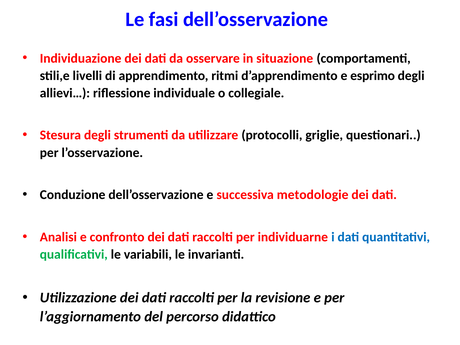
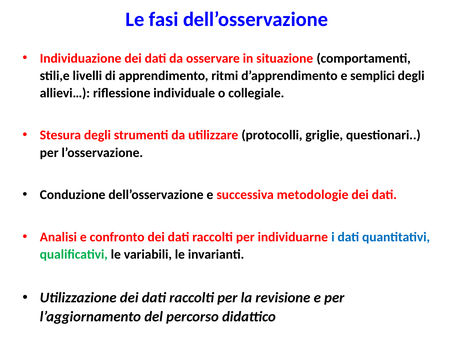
esprimo: esprimo -> semplici
